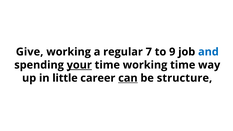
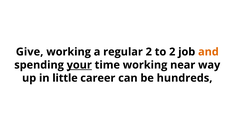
regular 7: 7 -> 2
to 9: 9 -> 2
and colour: blue -> orange
working time: time -> near
can underline: present -> none
structure: structure -> hundreds
